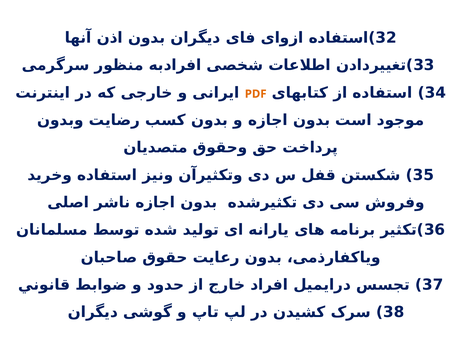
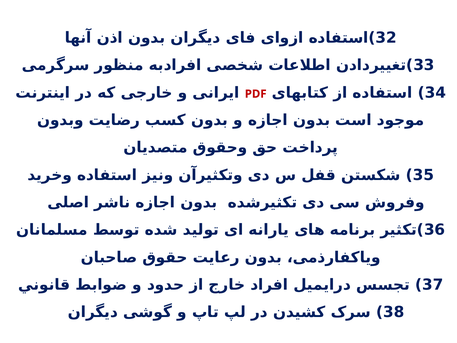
PDF colour: orange -> red
